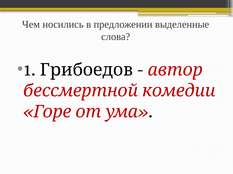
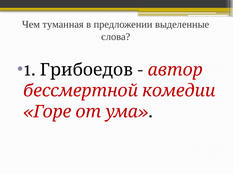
носились: носились -> туманная
